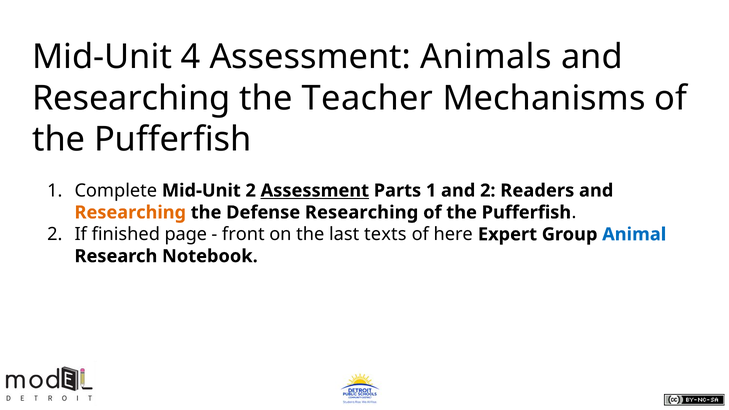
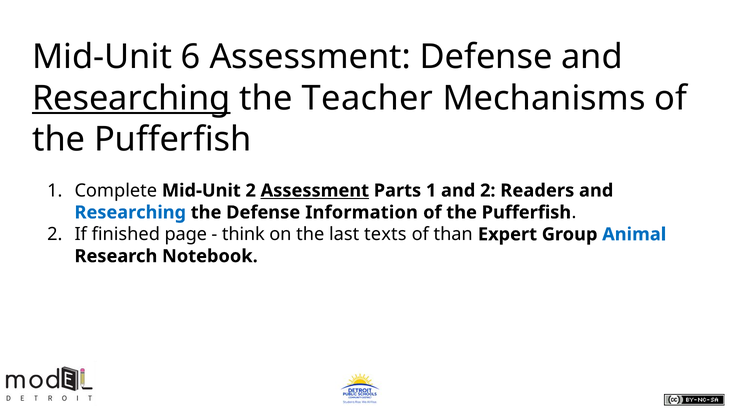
4: 4 -> 6
Assessment Animals: Animals -> Defense
Researching at (131, 98) underline: none -> present
Researching at (130, 212) colour: orange -> blue
Defense Researching: Researching -> Information
front: front -> think
here: here -> than
